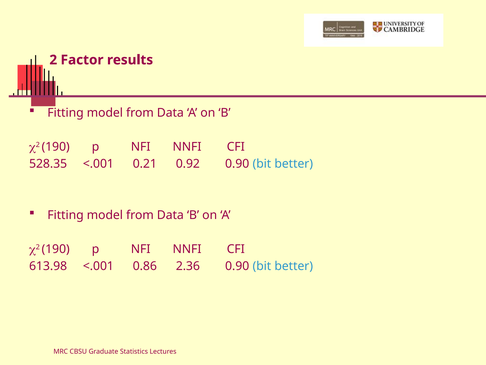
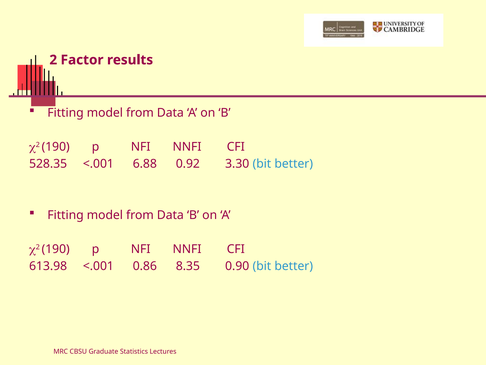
0.21: 0.21 -> 6.88
0.92 0.90: 0.90 -> 3.30
2.36: 2.36 -> 8.35
